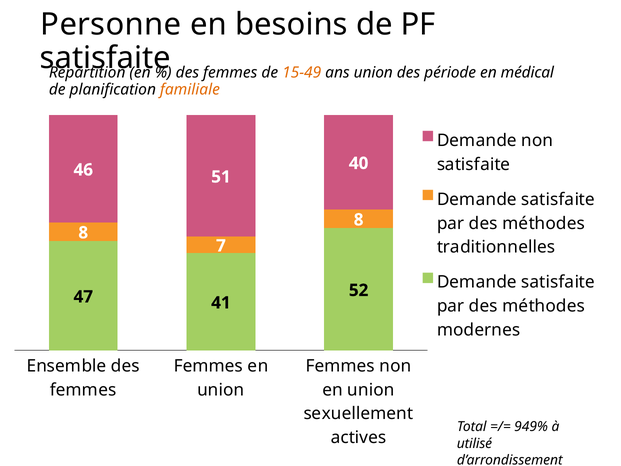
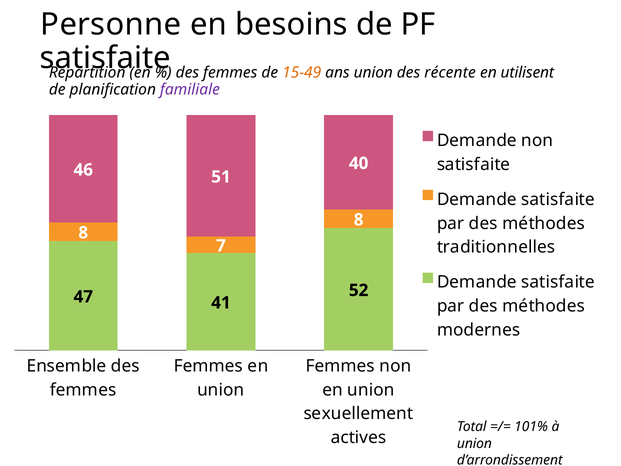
période: période -> récente
médical: médical -> utilisent
familiale colour: orange -> purple
949%: 949% -> 101%
utilisé at (474, 443): utilisé -> union
